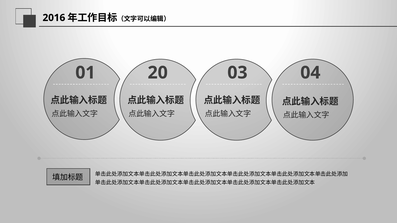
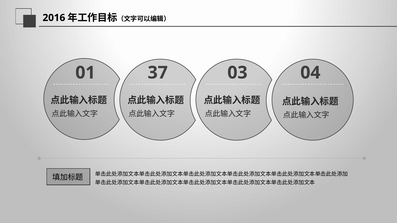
20: 20 -> 37
